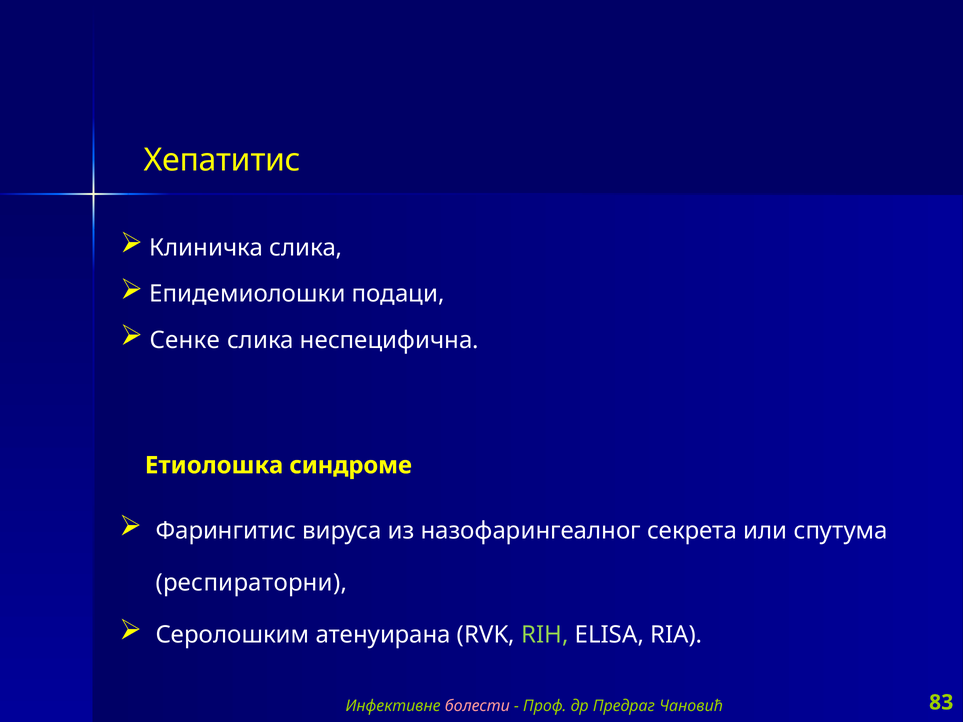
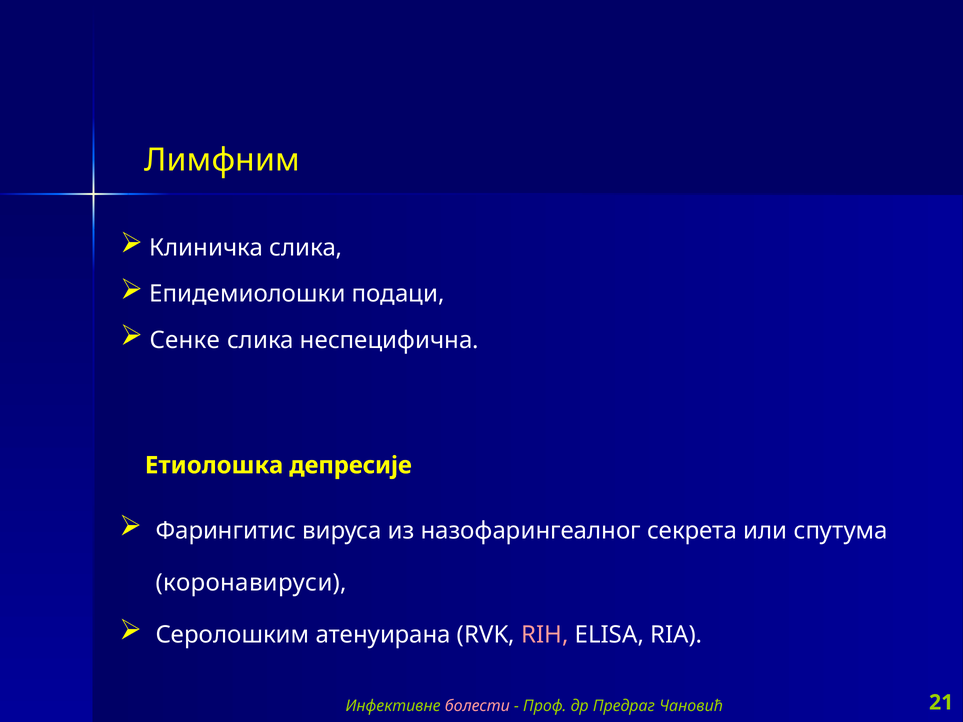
Хепатитис: Хепатитис -> Лимфним
синдроме: синдроме -> депресије
респираторни: респираторни -> коронавируси
RIH colour: light green -> pink
83: 83 -> 21
